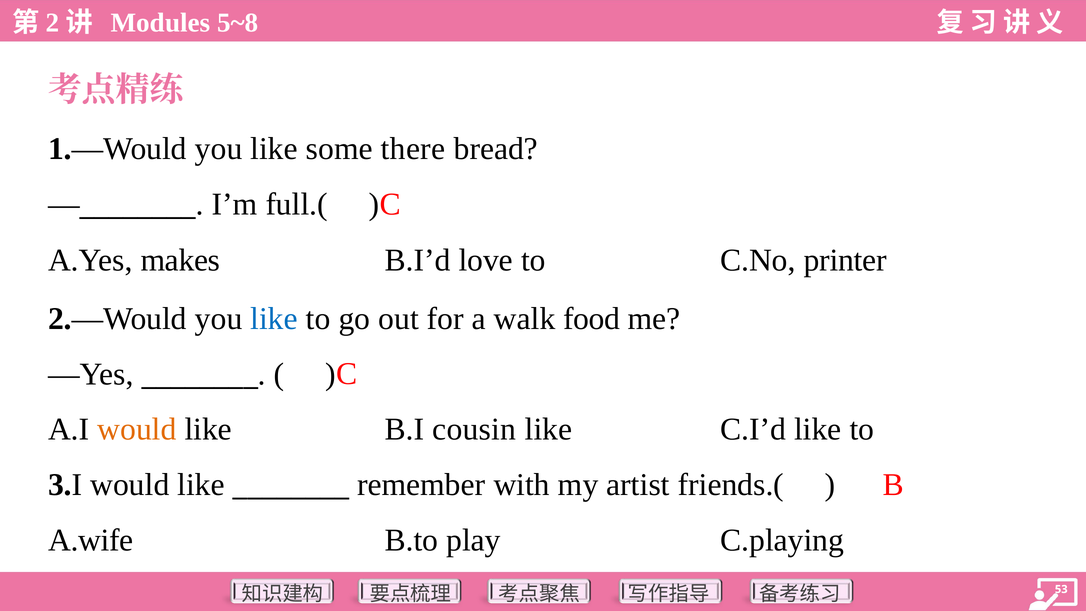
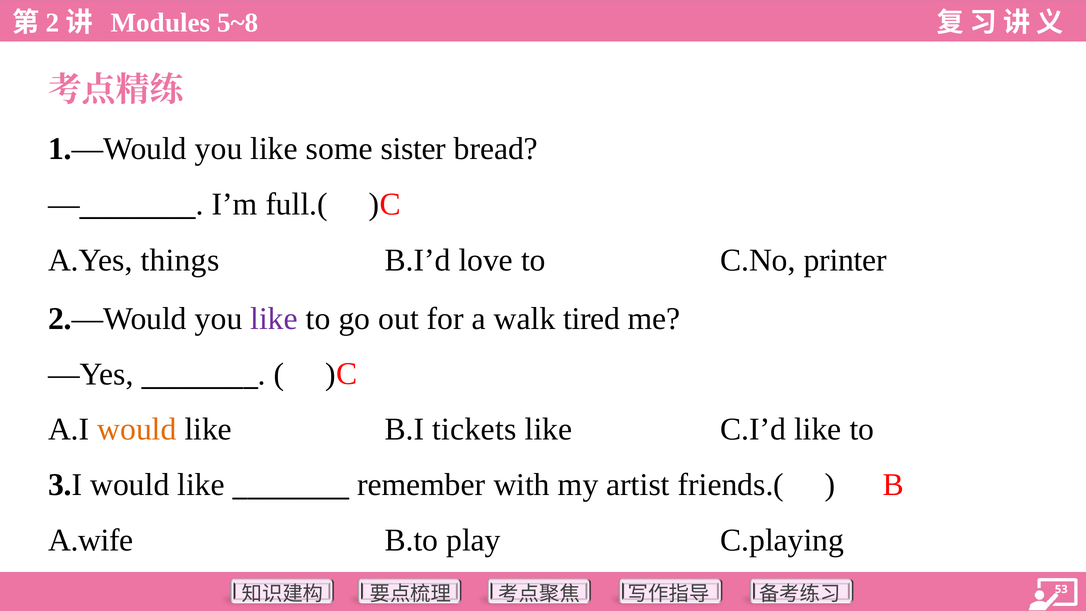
there: there -> sister
makes: makes -> things
like at (274, 319) colour: blue -> purple
food: food -> tired
cousin: cousin -> tickets
